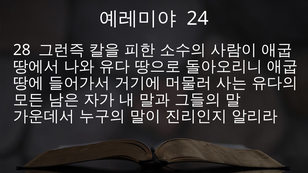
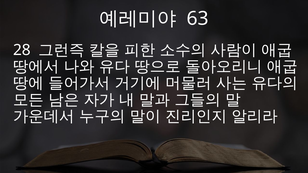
24: 24 -> 63
